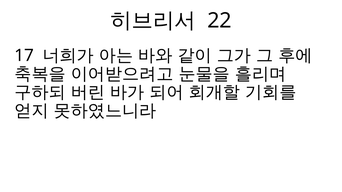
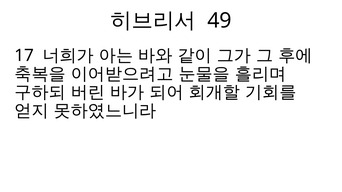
22: 22 -> 49
